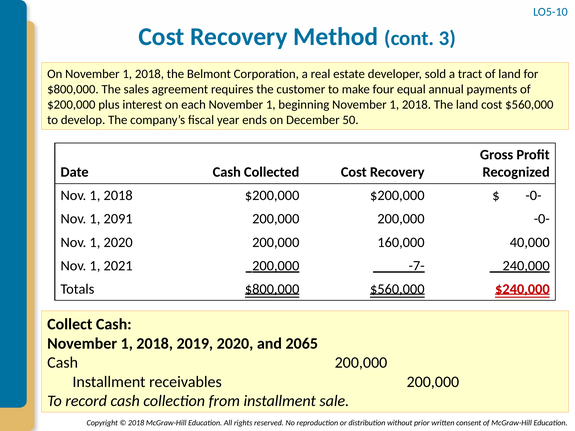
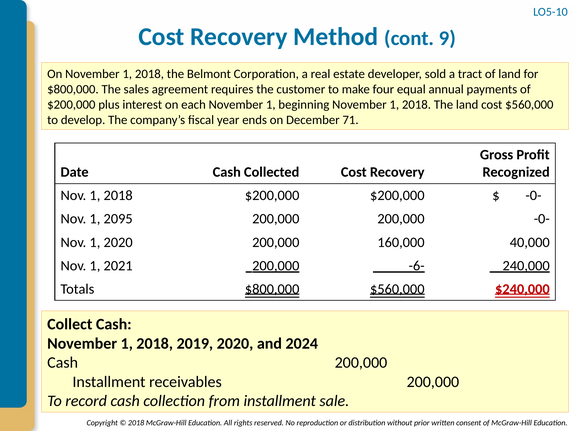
3: 3 -> 9
50: 50 -> 71
2091: 2091 -> 2095
-7-: -7- -> -6-
2065: 2065 -> 2024
